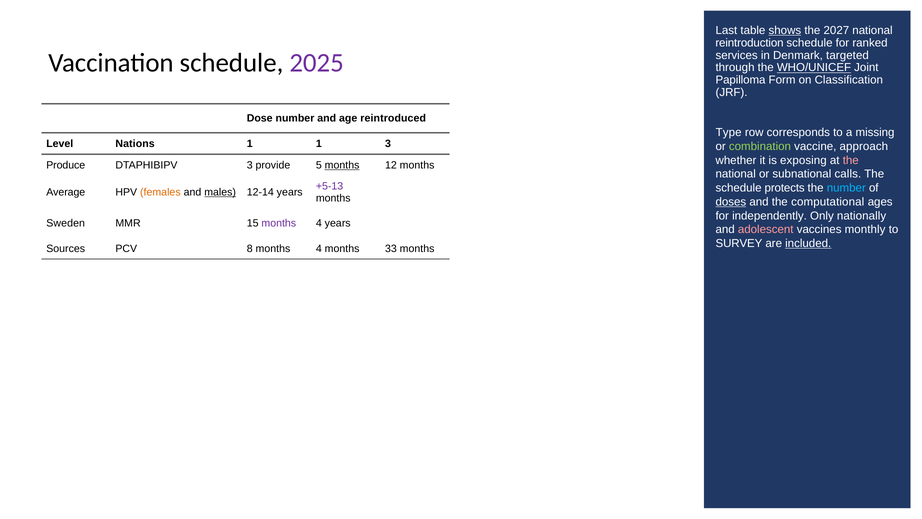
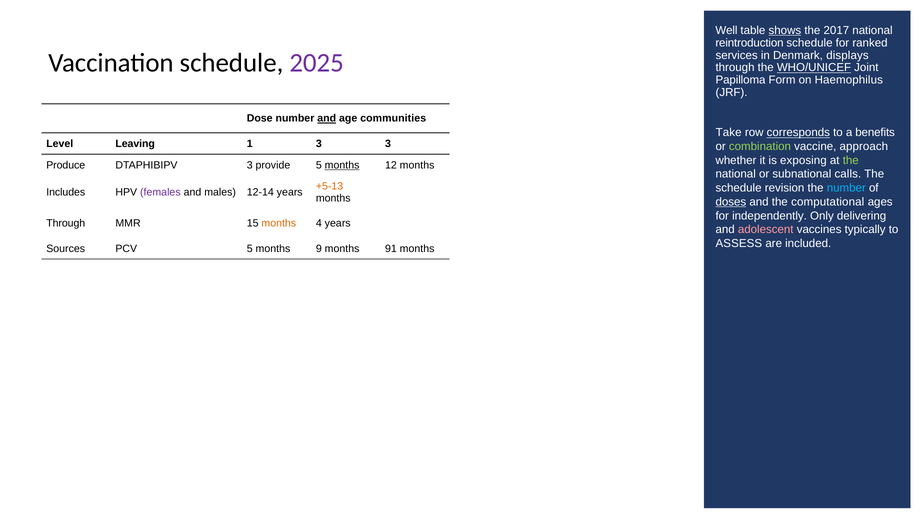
Last: Last -> Well
2027: 2027 -> 2017
targeted: targeted -> displays
Classification: Classification -> Haemophilus
and at (327, 118) underline: none -> present
reintroduced: reintroduced -> communities
Type: Type -> Take
corresponds underline: none -> present
missing: missing -> benefits
Nations: Nations -> Leaving
1 1: 1 -> 3
the at (851, 160) colour: pink -> light green
+5-13 colour: purple -> orange
schedule protects: protects -> revision
Average: Average -> Includes
females colour: orange -> purple
males underline: present -> none
nationally: nationally -> delivering
Sweden at (66, 223): Sweden -> Through
months at (279, 223) colour: purple -> orange
monthly: monthly -> typically
SURVEY: SURVEY -> ASSESS
included underline: present -> none
PCV 8: 8 -> 5
4 at (319, 248): 4 -> 9
33: 33 -> 91
